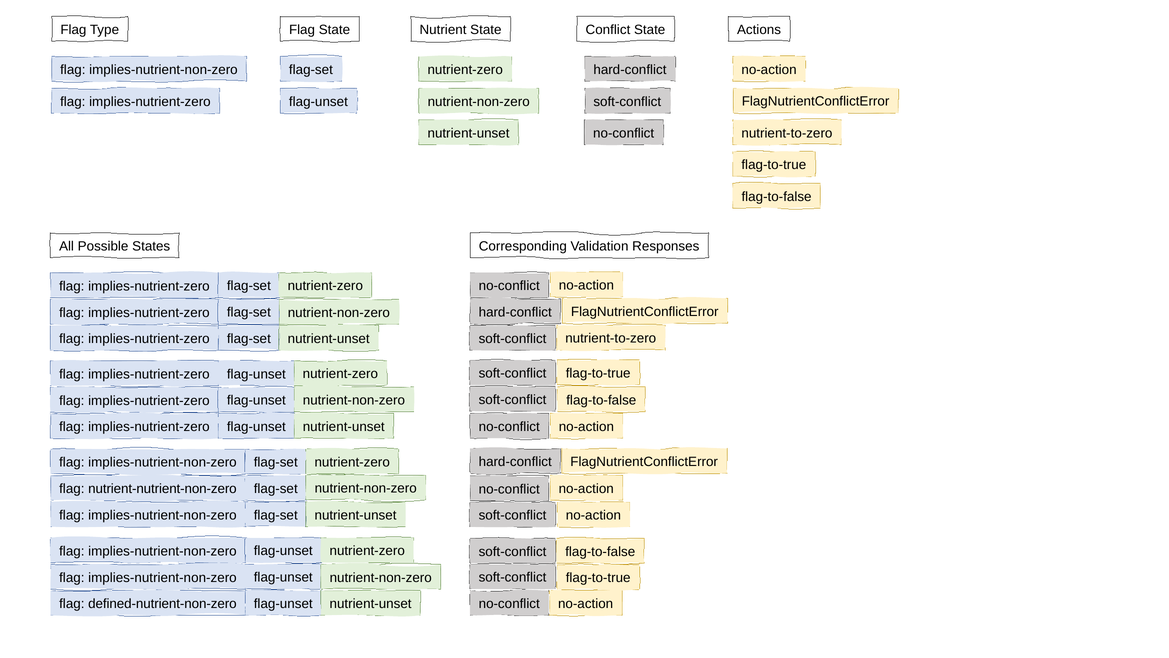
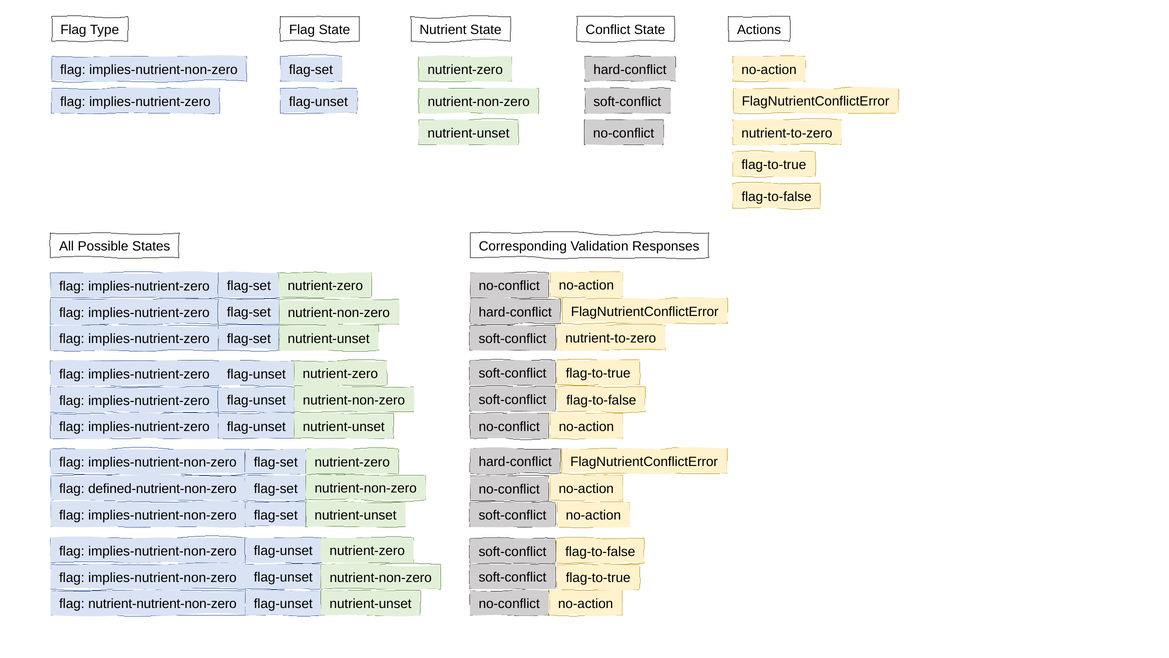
nutrient-nutrient-non-zero: nutrient-nutrient-non-zero -> defined-nutrient-non-zero
defined-nutrient-non-zero: defined-nutrient-non-zero -> nutrient-nutrient-non-zero
